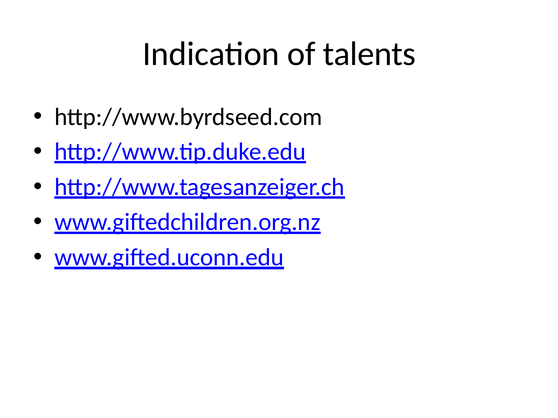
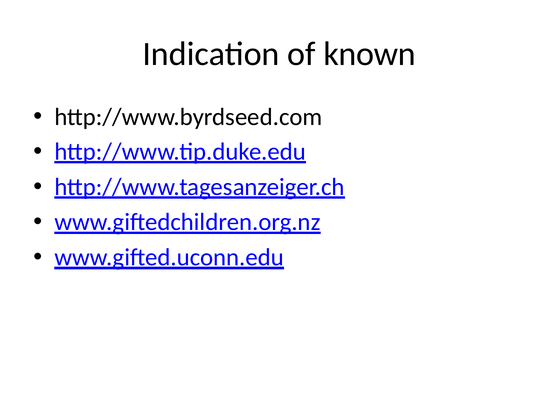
talents: talents -> known
